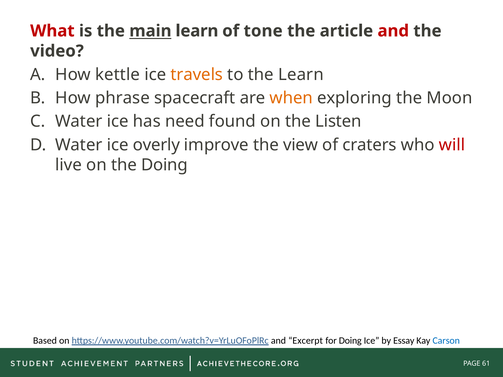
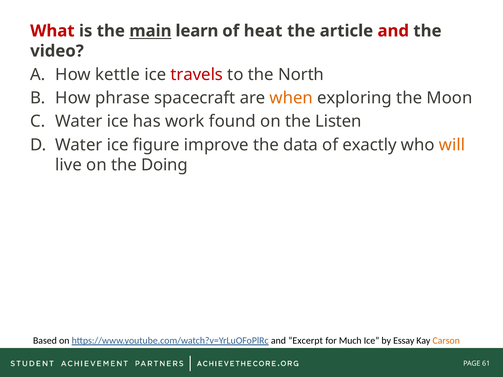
tone: tone -> heat
travels colour: orange -> red
the Learn: Learn -> North
need: need -> work
overly: overly -> figure
view: view -> data
craters: craters -> exactly
will colour: red -> orange
for Doing: Doing -> Much
Carson colour: blue -> orange
